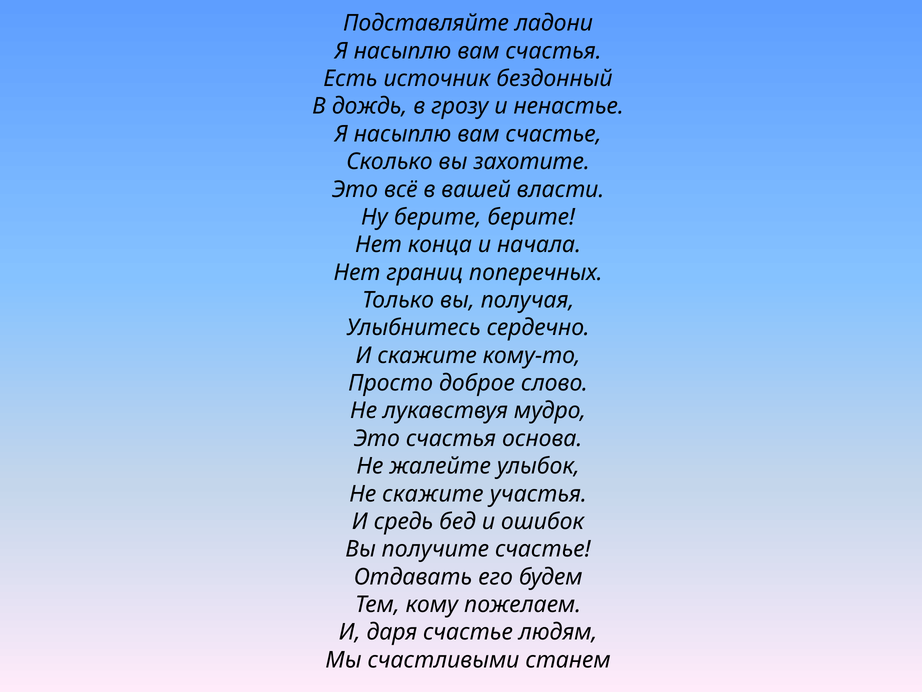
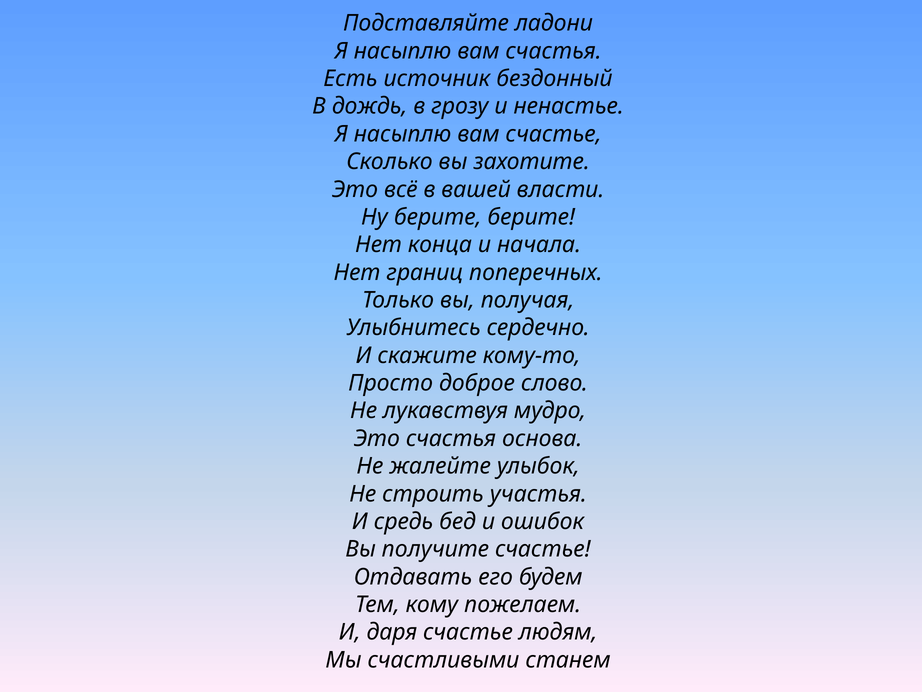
Не скажите: скажите -> строить
